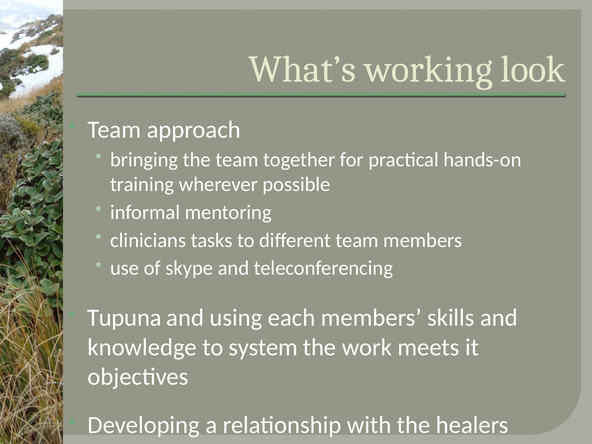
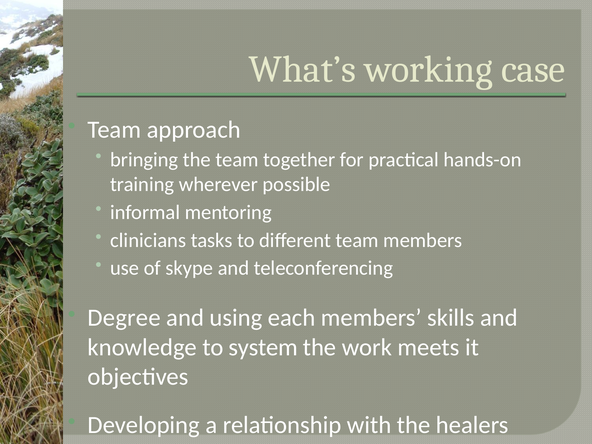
look: look -> case
Tupuna: Tupuna -> Degree
